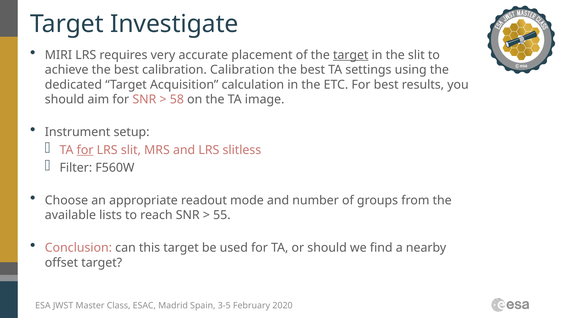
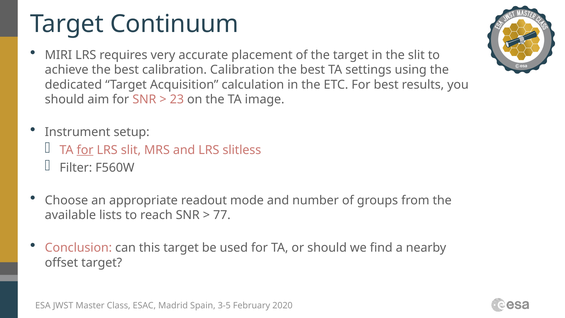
Investigate: Investigate -> Continuum
target at (351, 55) underline: present -> none
58: 58 -> 23
55: 55 -> 77
